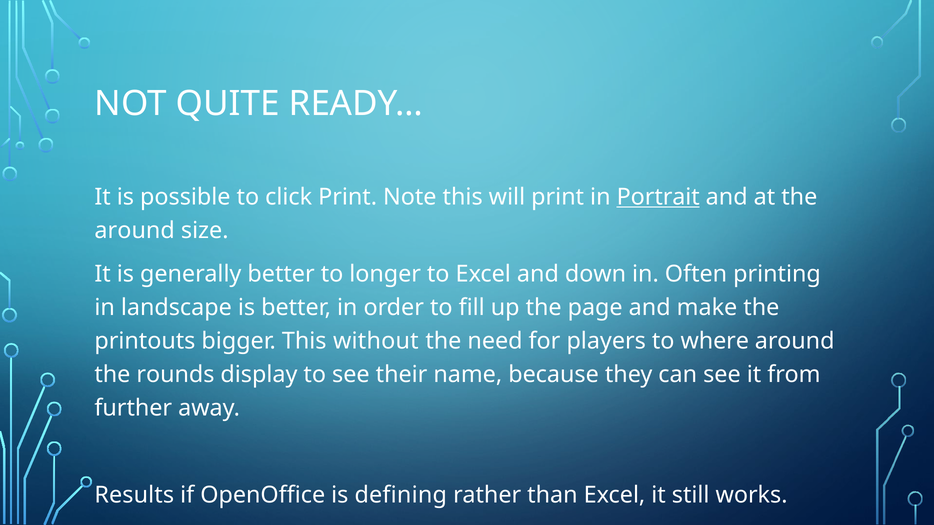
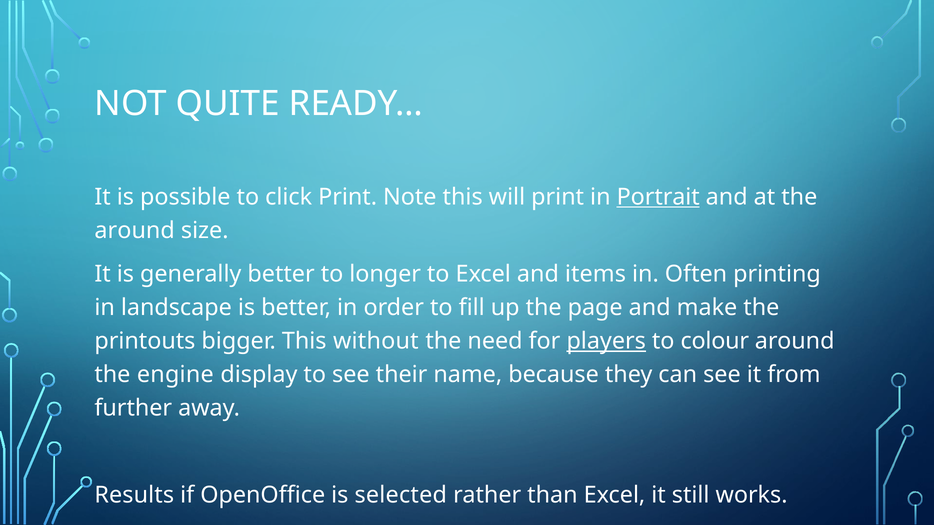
down: down -> items
players underline: none -> present
where: where -> colour
rounds: rounds -> engine
defining: defining -> selected
